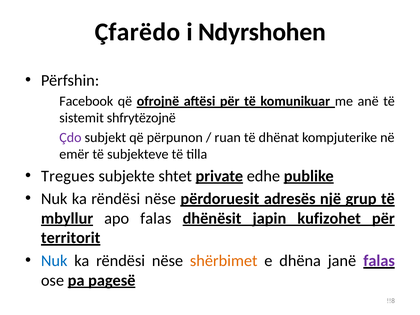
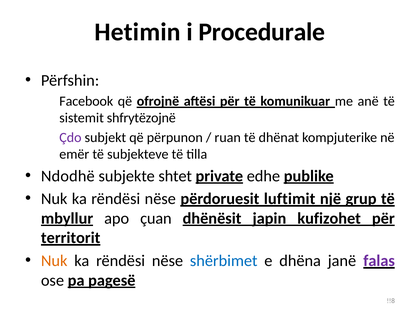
Çfarëdo: Çfarëdo -> Hetimin
Ndyrshohen: Ndyrshohen -> Procedurale
Tregues: Tregues -> Ndodhë
adresës: adresës -> luftimit
apo falas: falas -> çuan
Nuk at (54, 261) colour: blue -> orange
shërbimet colour: orange -> blue
